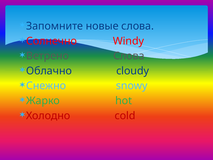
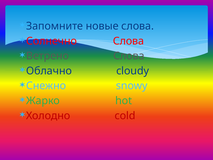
Солнечно Windy: Windy -> Слова
